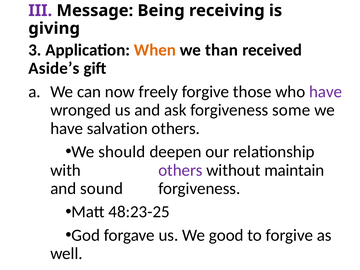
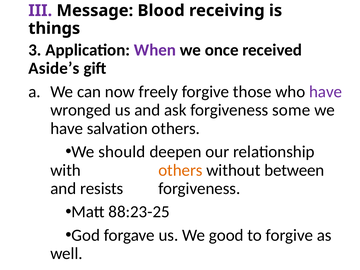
Being: Being -> Blood
giving: giving -> things
When colour: orange -> purple
than: than -> once
others at (180, 170) colour: purple -> orange
maintain: maintain -> between
sound: sound -> resists
48:23-25: 48:23-25 -> 88:23-25
